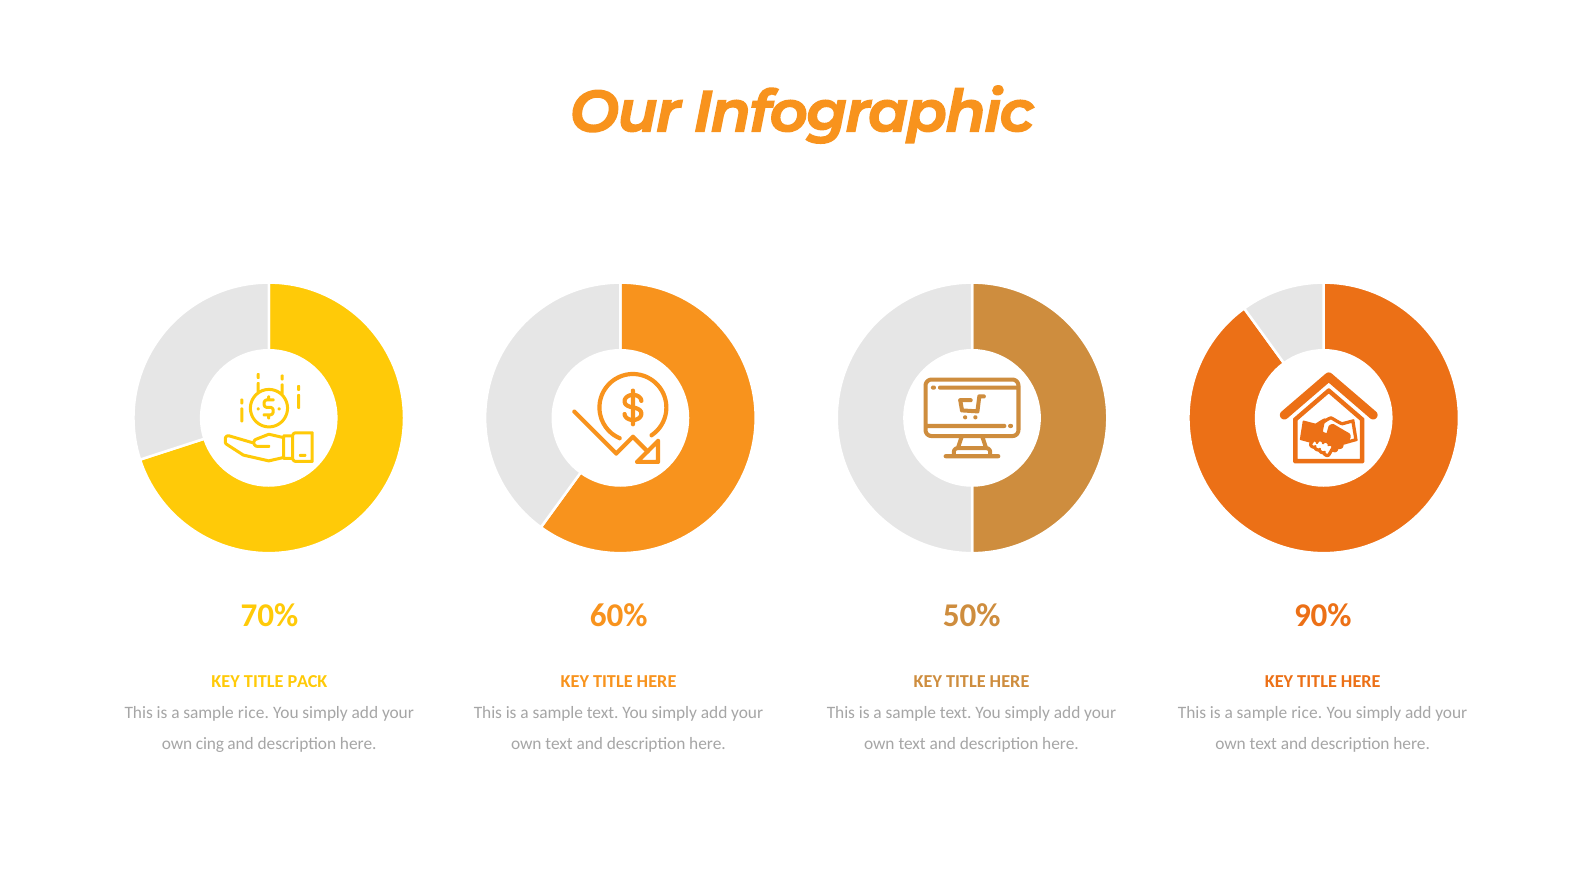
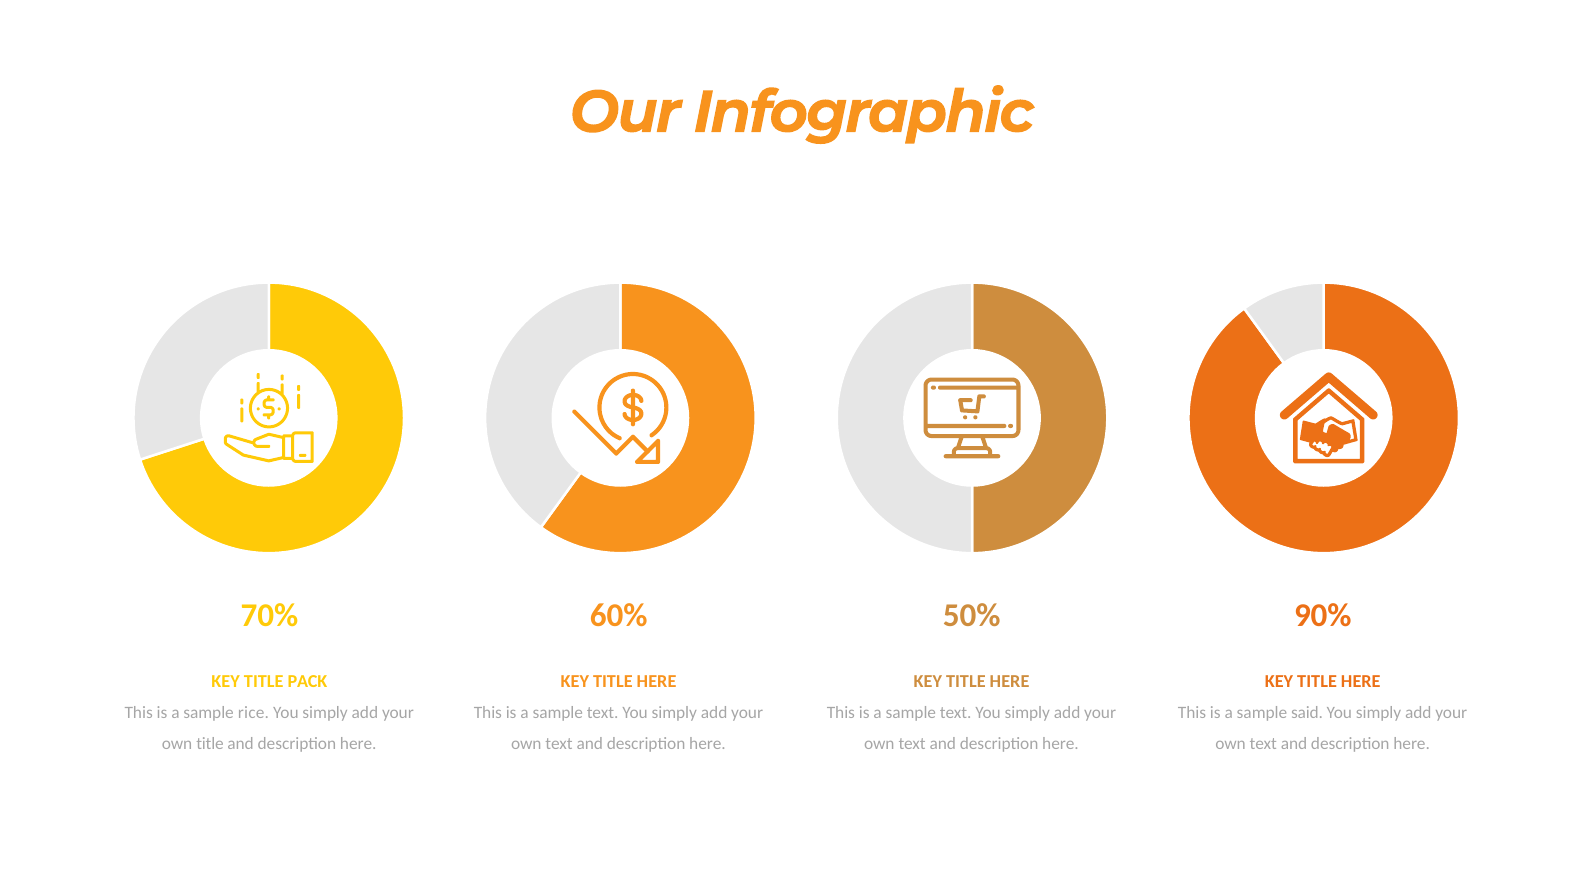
rice at (1307, 713): rice -> said
own cing: cing -> title
